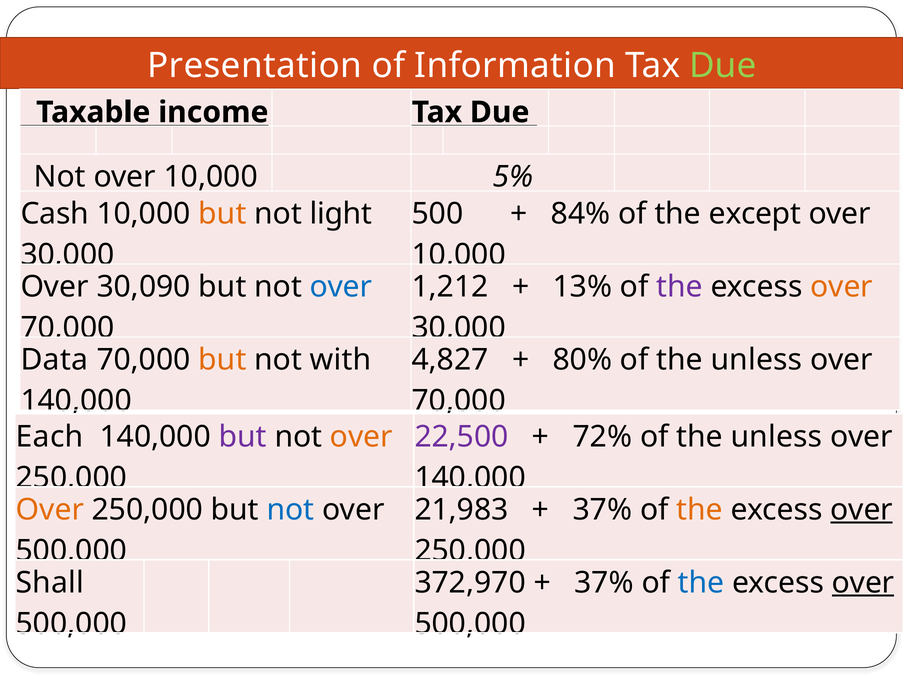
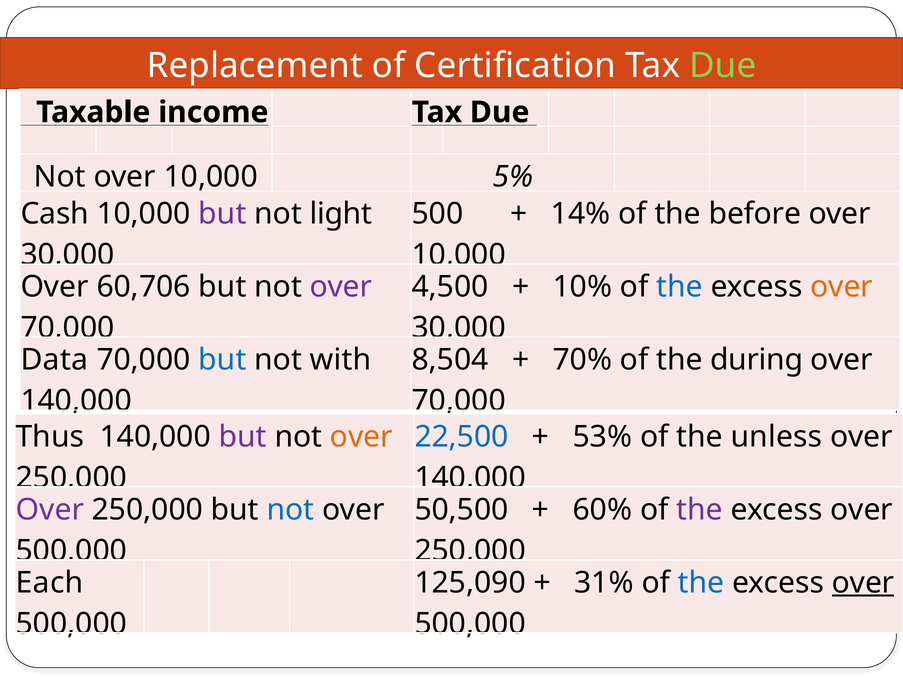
Presentation: Presentation -> Replacement
Information: Information -> Certification
but at (222, 214) colour: orange -> purple
84%: 84% -> 14%
except: except -> before
30,090: 30,090 -> 60,706
over at (341, 287) colour: blue -> purple
1,212: 1,212 -> 4,500
13%: 13% -> 10%
the at (680, 287) colour: purple -> blue
but at (222, 360) colour: orange -> blue
4,827: 4,827 -> 8,504
80%: 80% -> 70%
unless at (756, 360): unless -> during
Each: Each -> Thus
22,500 colour: purple -> blue
72%: 72% -> 53%
Over at (50, 510) colour: orange -> purple
21,983: 21,983 -> 50,500
37% at (602, 510): 37% -> 60%
the at (700, 510) colour: orange -> purple
over at (862, 510) underline: present -> none
Shall: Shall -> Each
372,970: 372,970 -> 125,090
37% at (604, 583): 37% -> 31%
